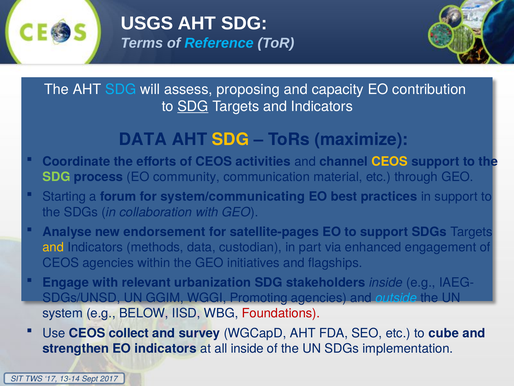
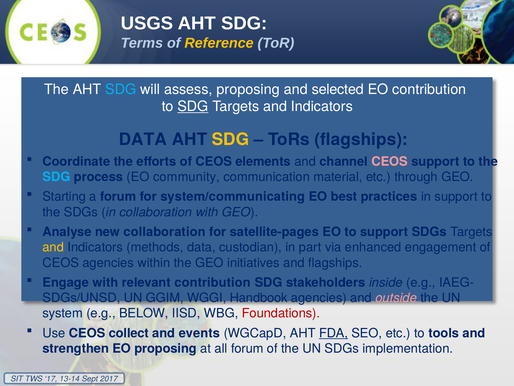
Reference colour: light blue -> yellow
capacity: capacity -> selected
ToRs maximize: maximize -> flagships
activities: activities -> elements
CEOS at (390, 161) colour: yellow -> pink
SDG at (56, 177) colour: light green -> light blue
new endorsement: endorsement -> collaboration
relevant urbanization: urbanization -> contribution
Promoting: Promoting -> Handbook
outside colour: light blue -> pink
survey: survey -> events
FDA underline: none -> present
cube: cube -> tools
EO indicators: indicators -> proposing
all inside: inside -> forum
